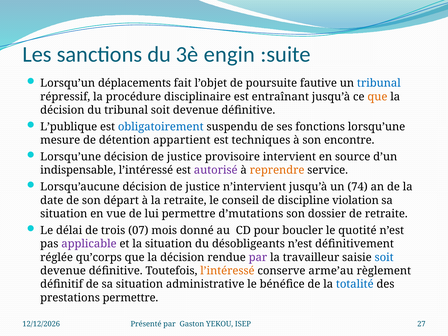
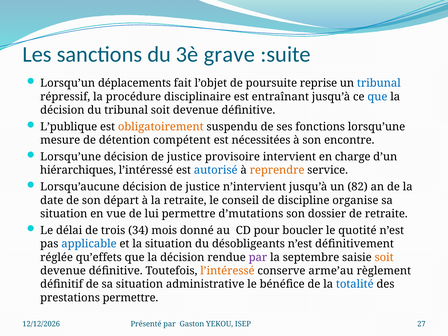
engin: engin -> grave
fautive: fautive -> reprise
que at (377, 97) colour: orange -> blue
obligatoirement colour: blue -> orange
appartient: appartient -> compétent
techniques: techniques -> nécessitées
source: source -> charge
indispensable: indispensable -> hiérarchiques
autorisé colour: purple -> blue
74: 74 -> 82
violation: violation -> organise
07: 07 -> 34
applicable colour: purple -> blue
qu’corps: qu’corps -> qu’effets
travailleur: travailleur -> septembre
soit at (384, 257) colour: blue -> orange
